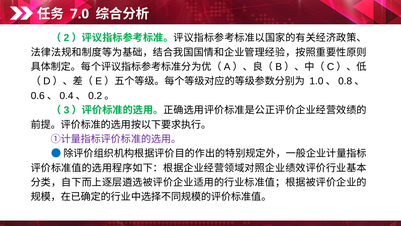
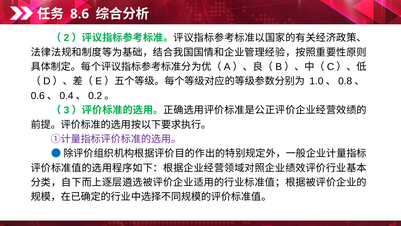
7.0: 7.0 -> 8.6
